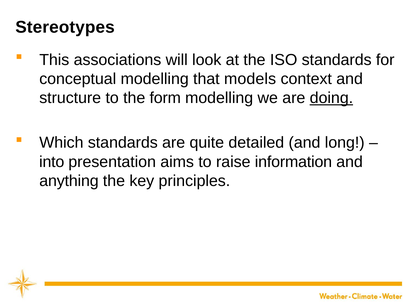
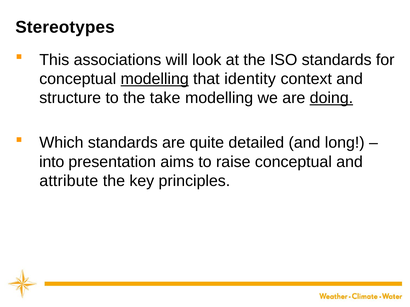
modelling at (155, 79) underline: none -> present
models: models -> identity
form: form -> take
raise information: information -> conceptual
anything: anything -> attribute
